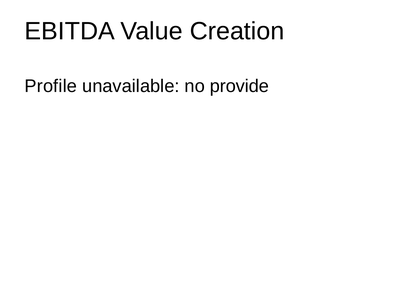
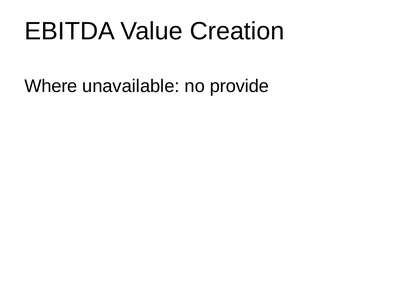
Profile: Profile -> Where
